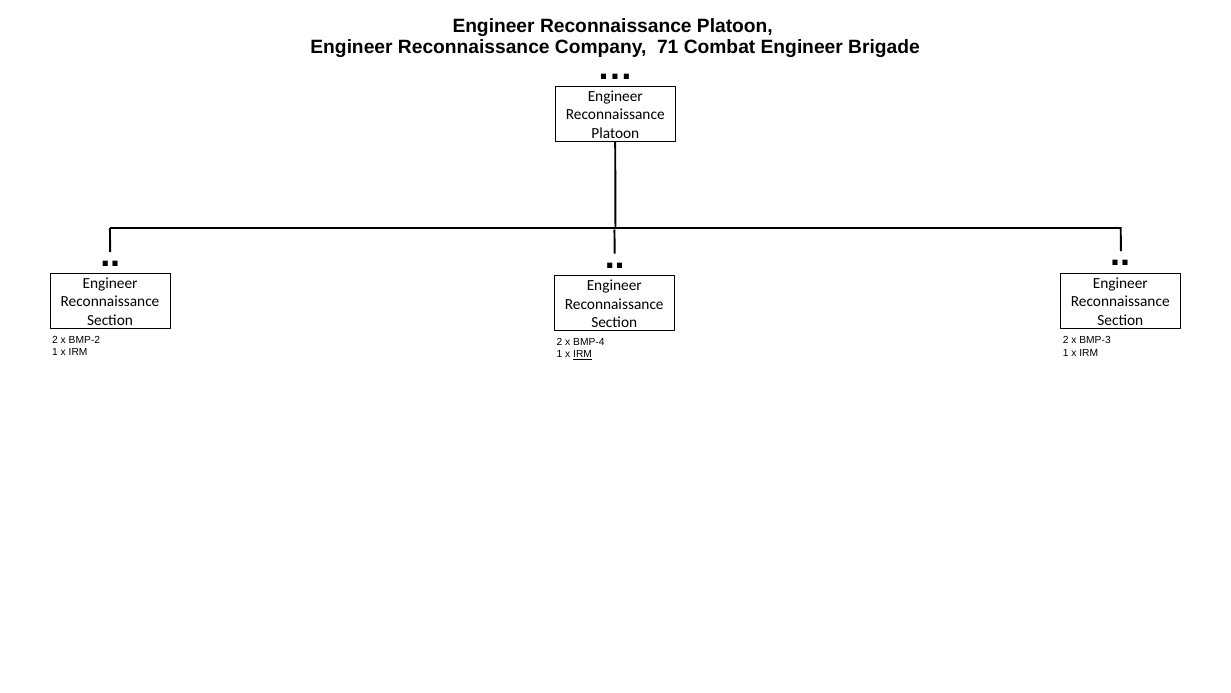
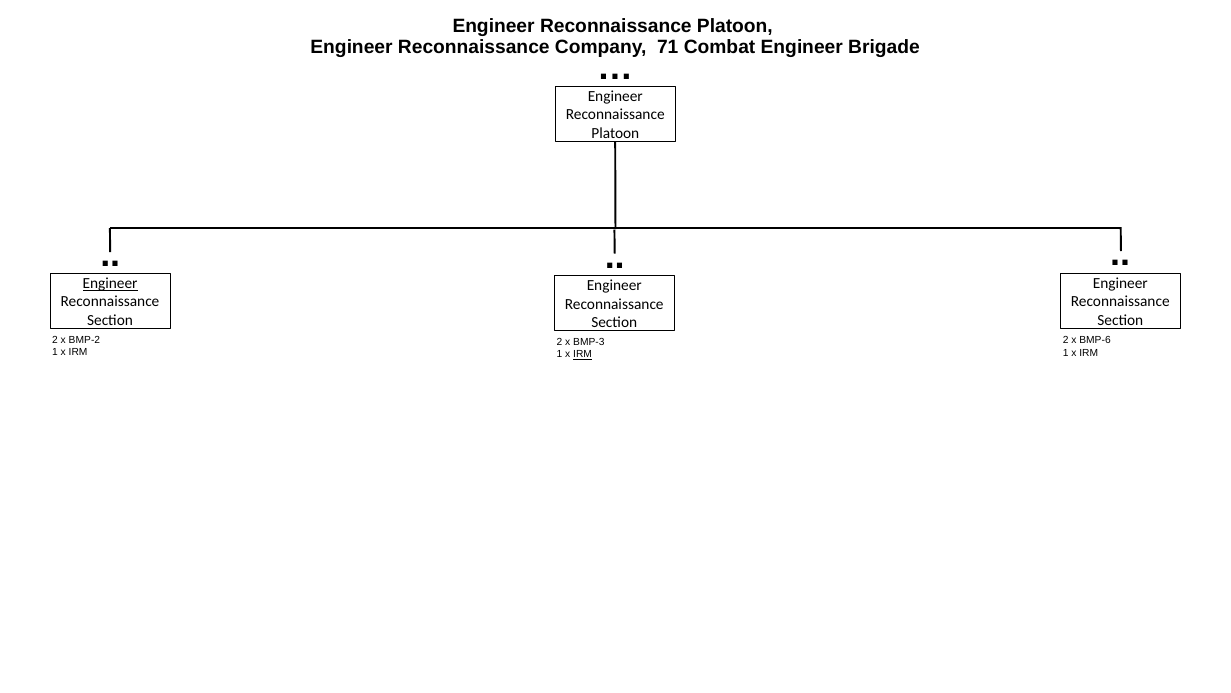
Engineer at (110, 283) underline: none -> present
BMP-3: BMP-3 -> BMP-6
BMP-4: BMP-4 -> BMP-3
